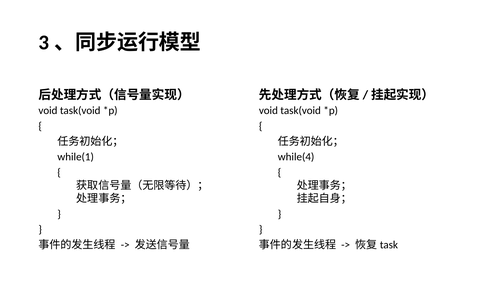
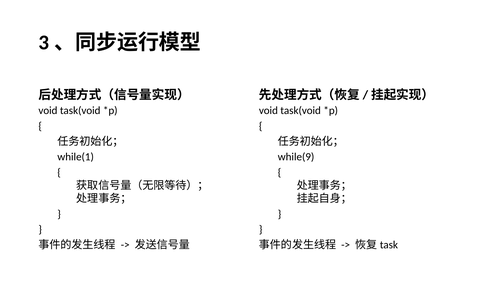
while(4: while(4 -> while(9
